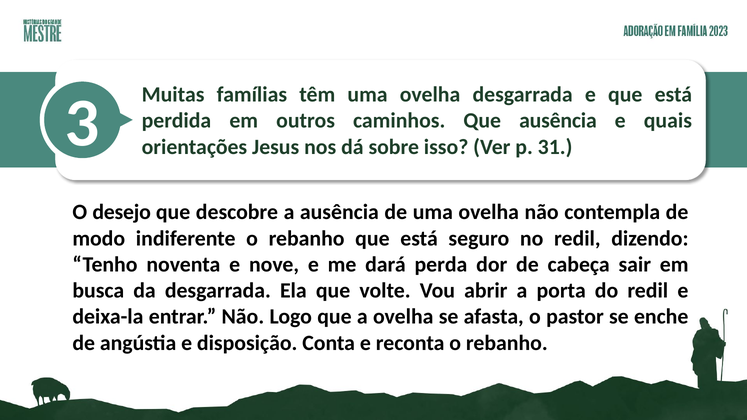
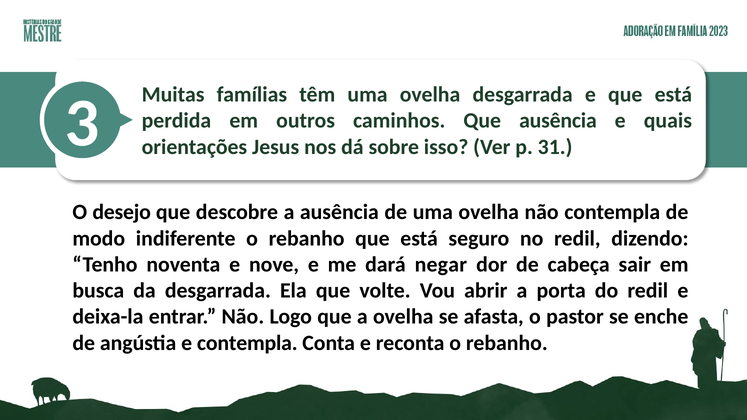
perda: perda -> negar
e disposição: disposição -> contempla
